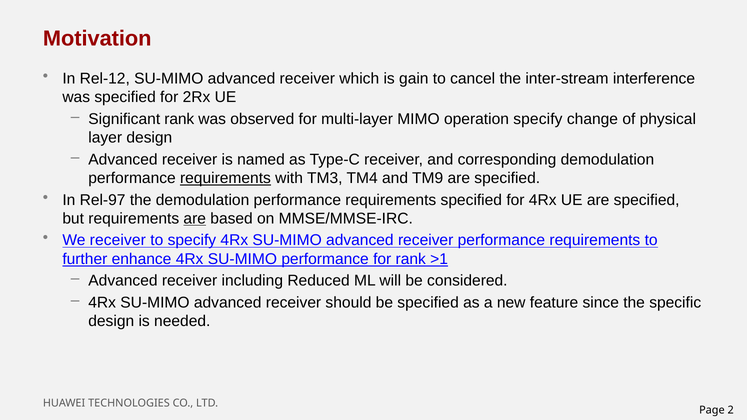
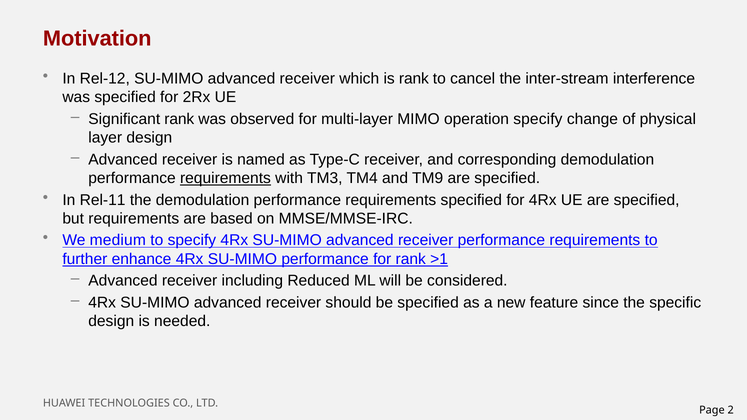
is gain: gain -> rank
Rel-97: Rel-97 -> Rel-11
are at (195, 219) underline: present -> none
We receiver: receiver -> medium
